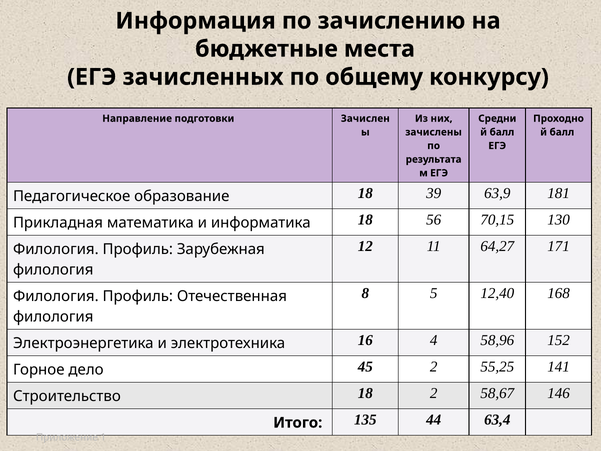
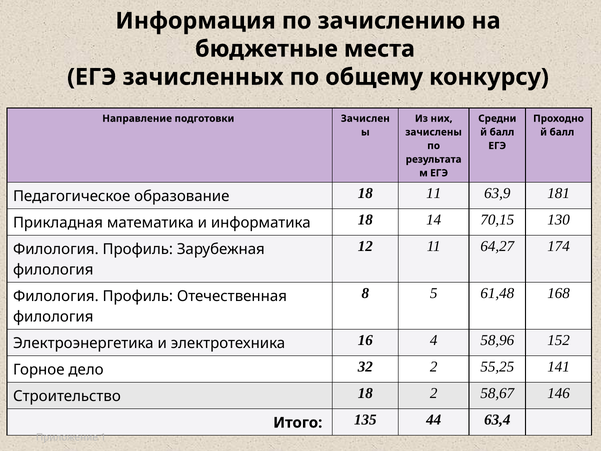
18 39: 39 -> 11
56: 56 -> 14
171: 171 -> 174
12,40: 12,40 -> 61,48
45: 45 -> 32
